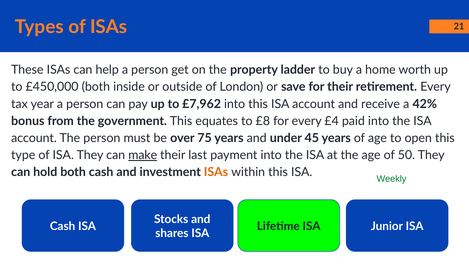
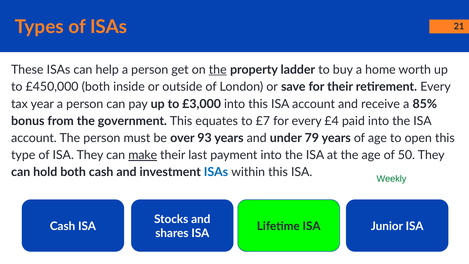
the at (218, 70) underline: none -> present
£7,962: £7,962 -> £3,000
42%: 42% -> 85%
£8: £8 -> £7
75: 75 -> 93
45: 45 -> 79
ISAs at (216, 172) colour: orange -> blue
